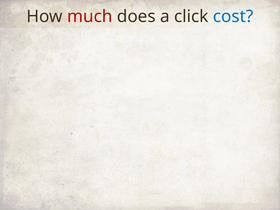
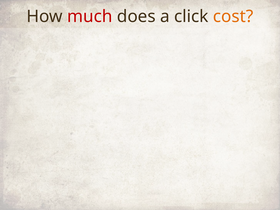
cost colour: blue -> orange
